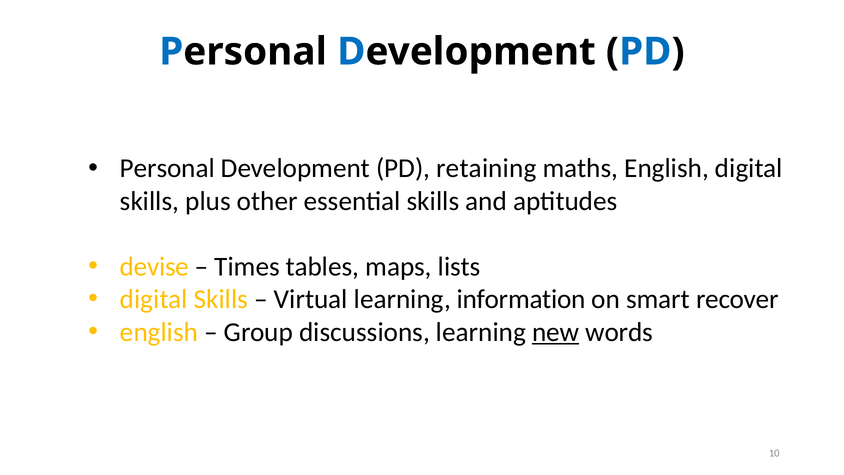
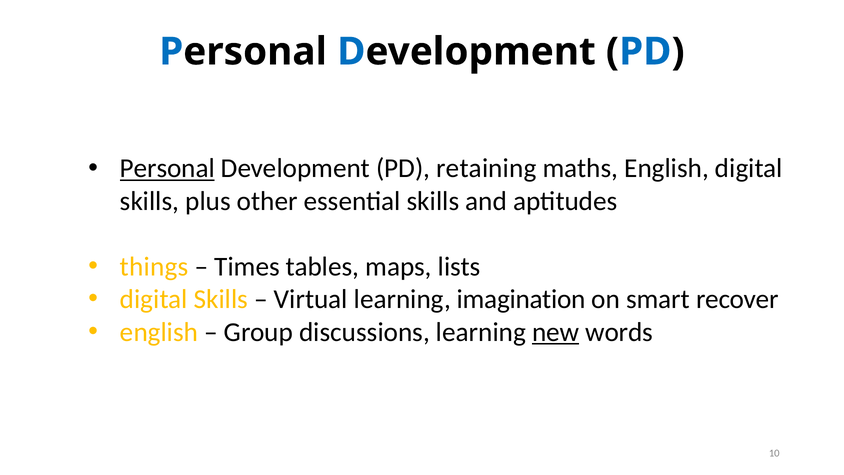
Personal at (167, 168) underline: none -> present
devise: devise -> things
information: information -> imagination
